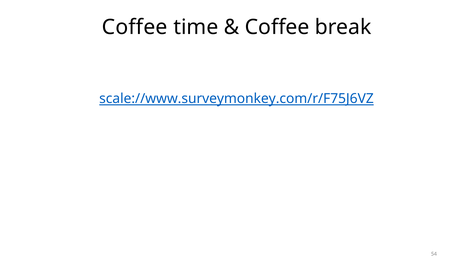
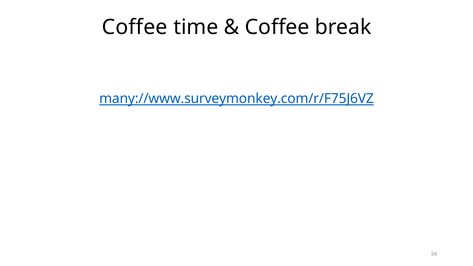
scale://www.surveymonkey.com/r/F75J6VZ: scale://www.surveymonkey.com/r/F75J6VZ -> many://www.surveymonkey.com/r/F75J6VZ
